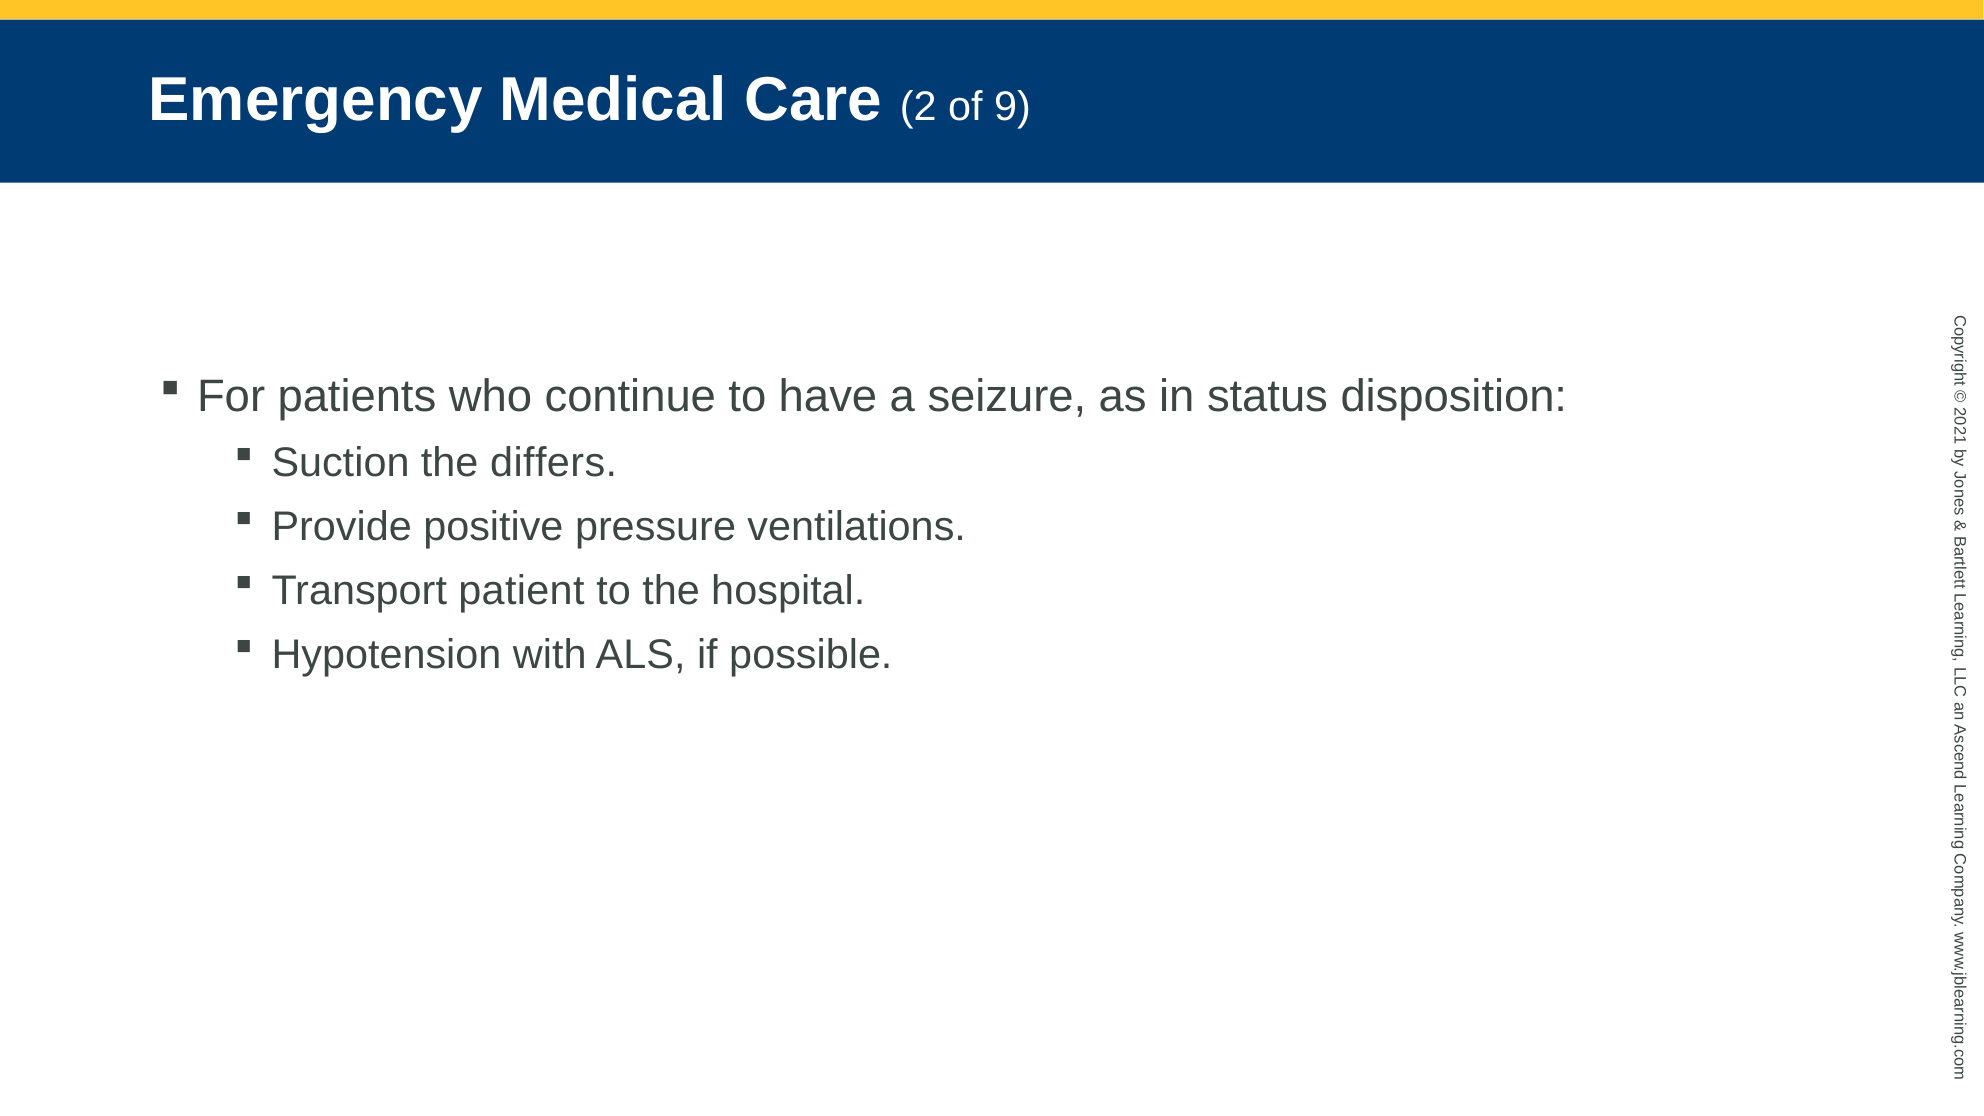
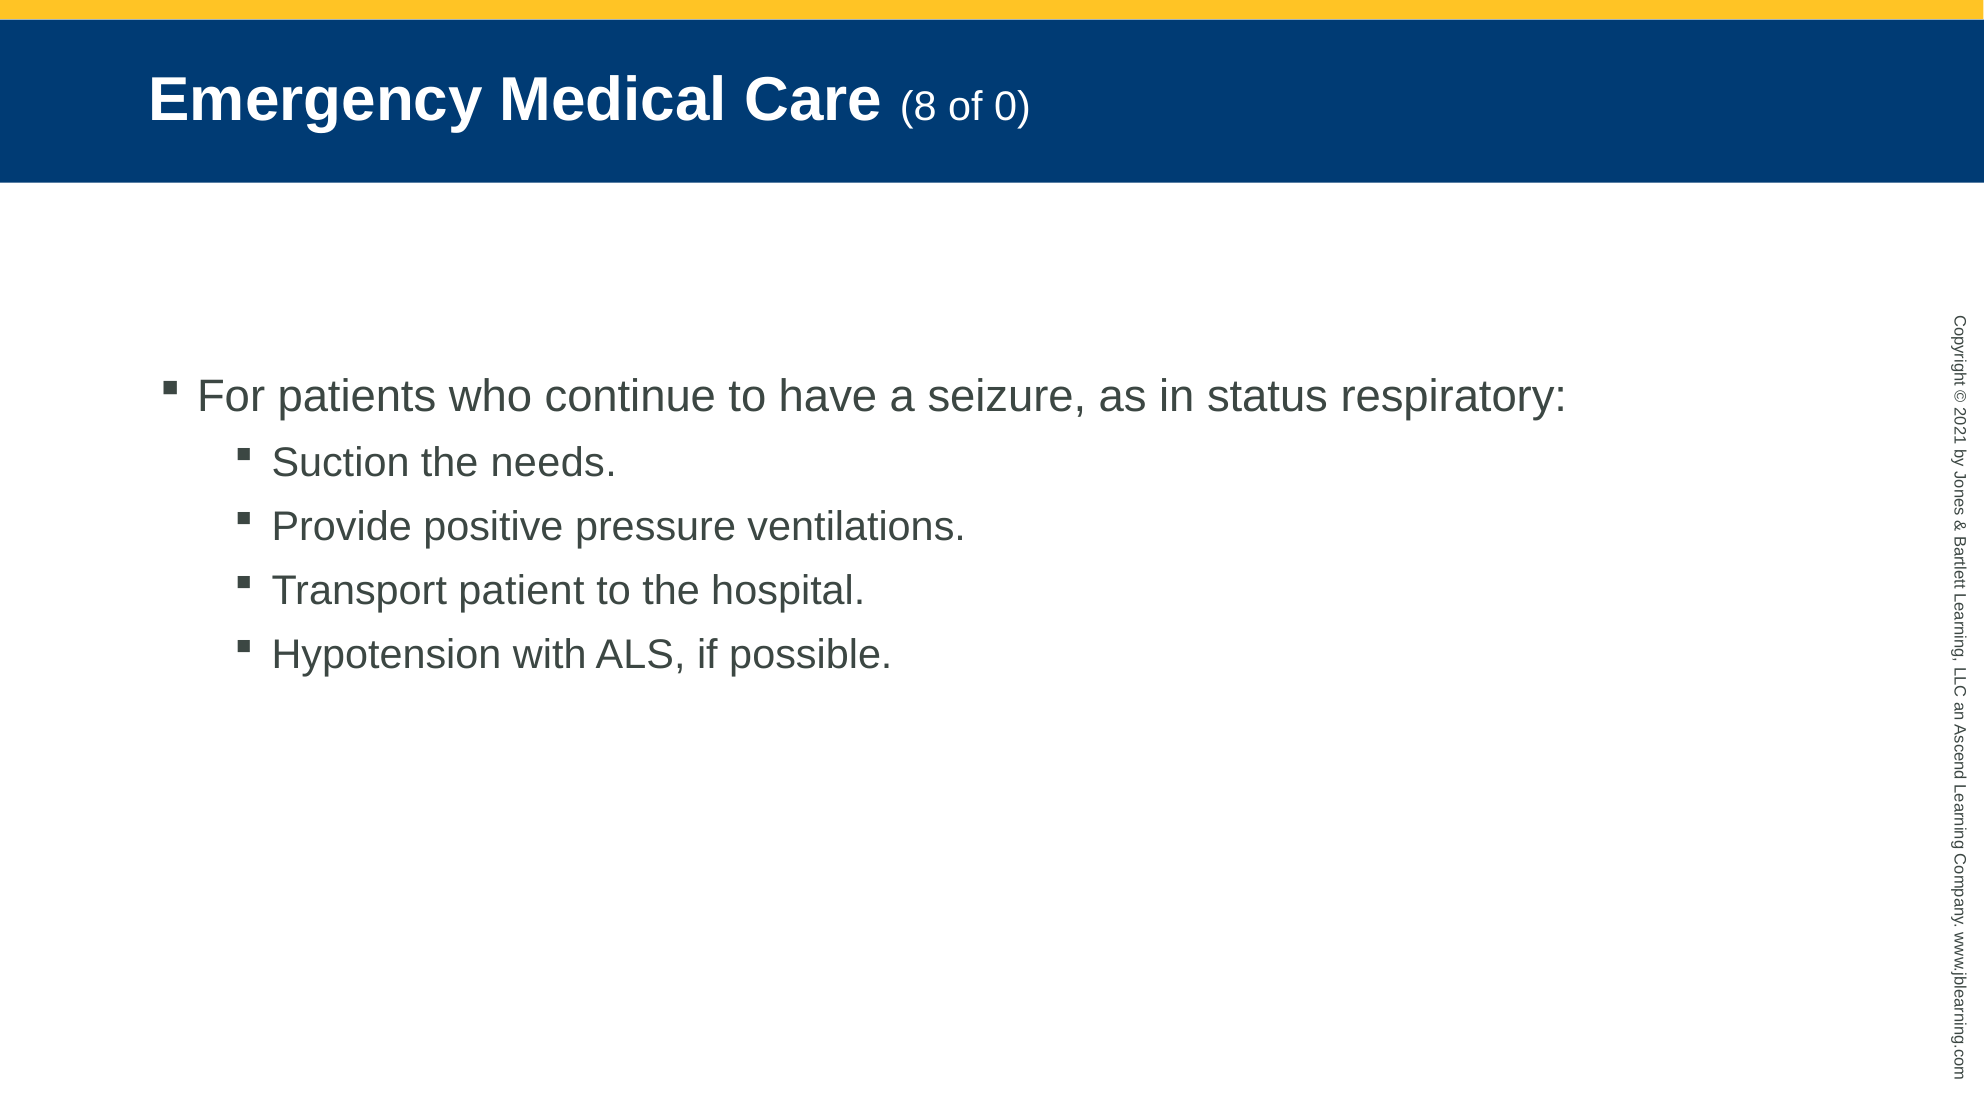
Care 2: 2 -> 8
of 9: 9 -> 0
disposition: disposition -> respiratory
differs: differs -> needs
